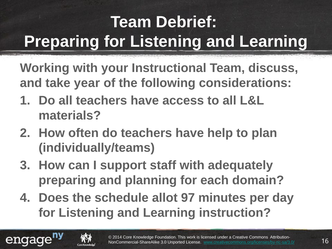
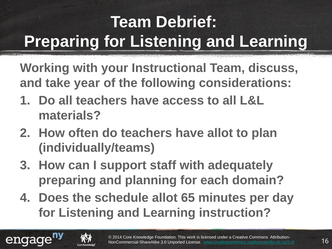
have help: help -> allot
97: 97 -> 65
